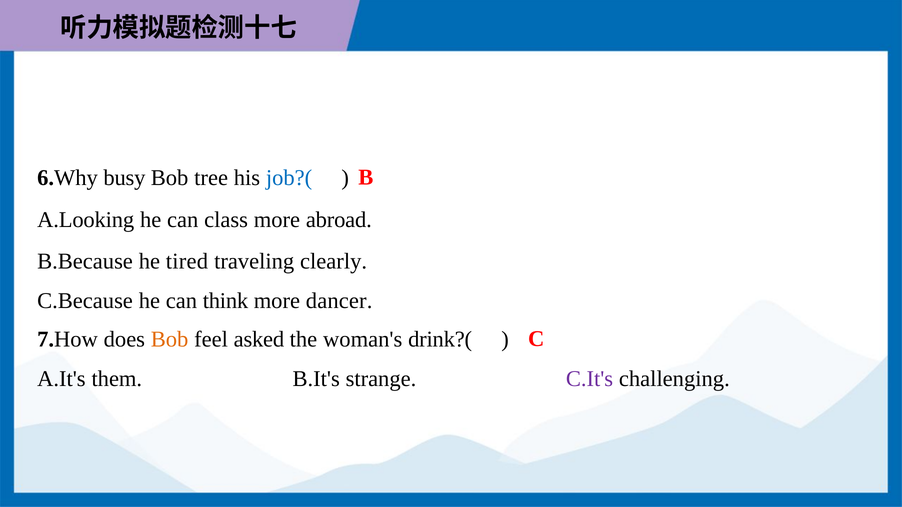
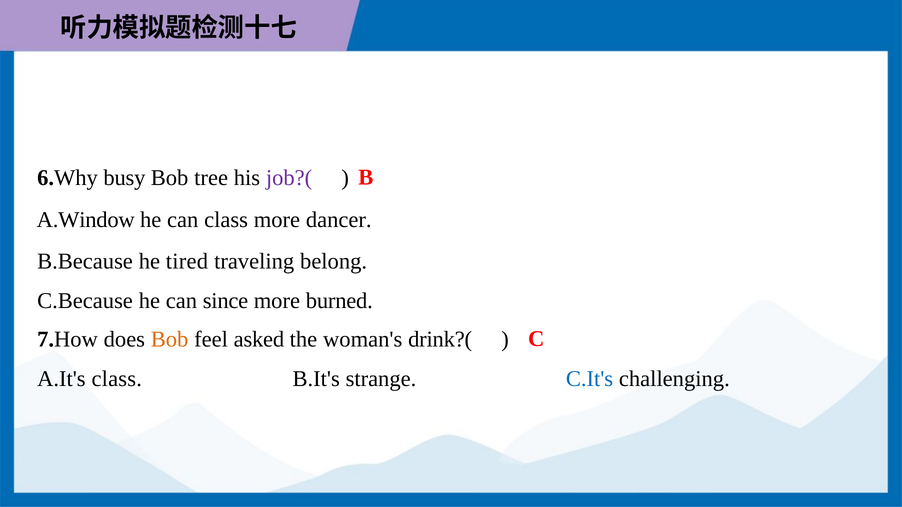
job?( colour: blue -> purple
A.Looking: A.Looking -> A.Window
abroad: abroad -> dancer
clearly: clearly -> belong
think: think -> since
dancer: dancer -> burned
A.It's them: them -> class
C.It's colour: purple -> blue
